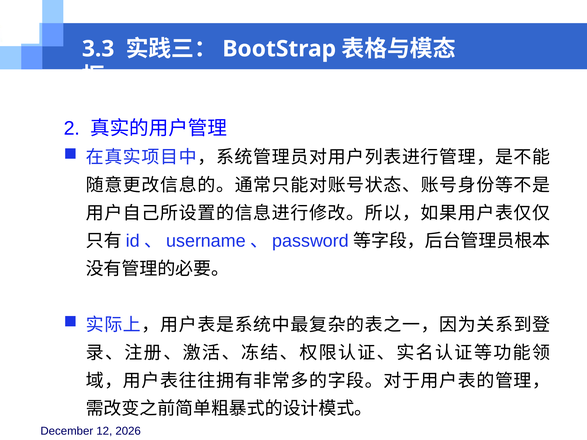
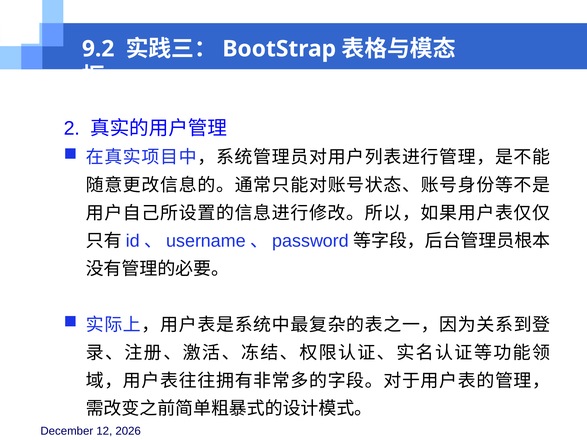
3.3: 3.3 -> 9.2
